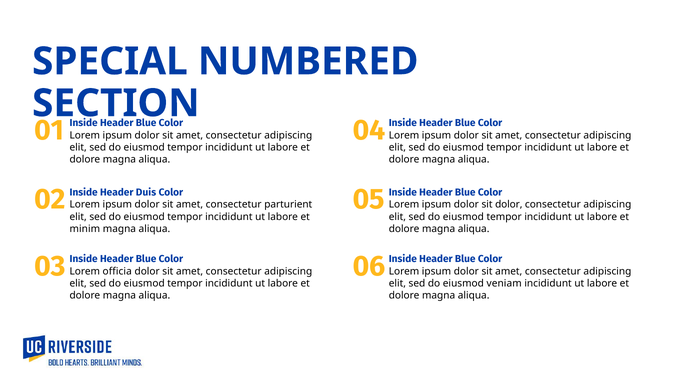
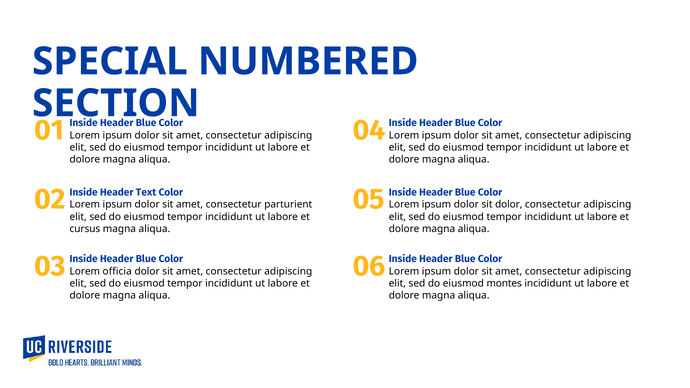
Header Duis: Duis -> Text
minim: minim -> cursus
veniam: veniam -> montes
